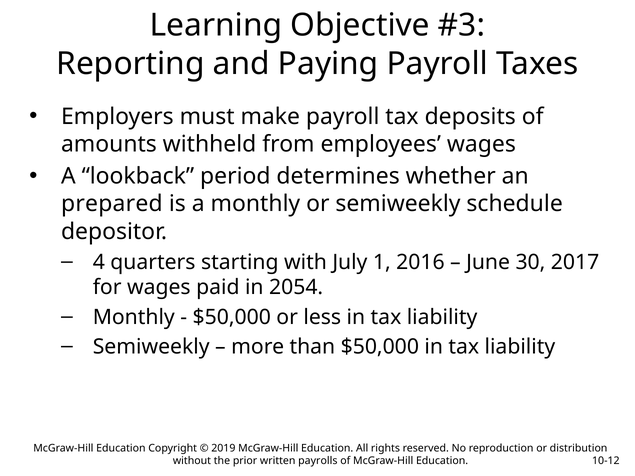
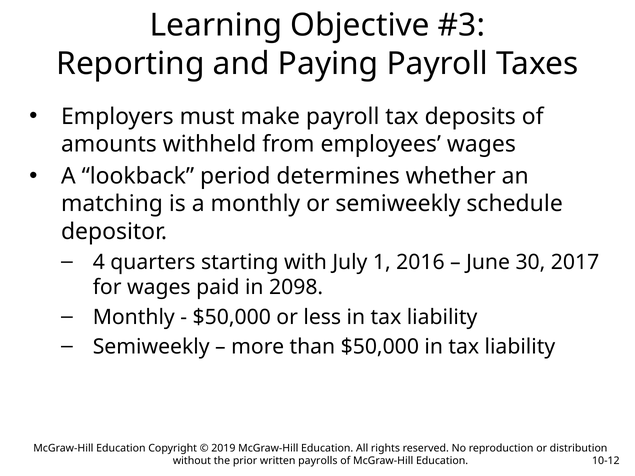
prepared: prepared -> matching
2054: 2054 -> 2098
